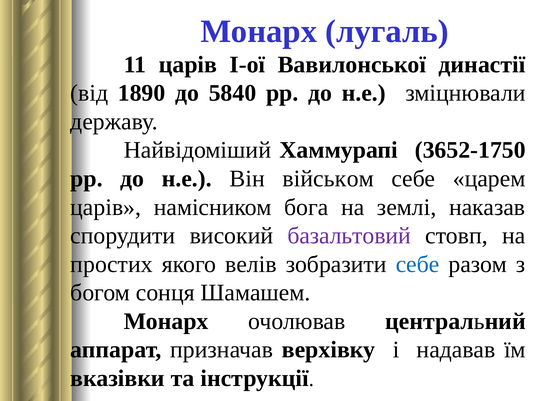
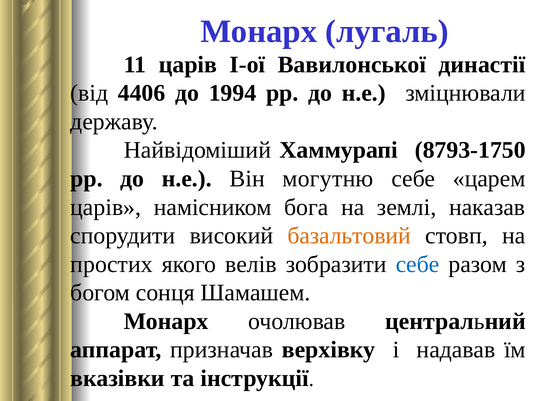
1890: 1890 -> 4406
5840: 5840 -> 1994
3652-1750: 3652-1750 -> 8793-1750
військом: військом -> могутню
базальтовий colour: purple -> orange
